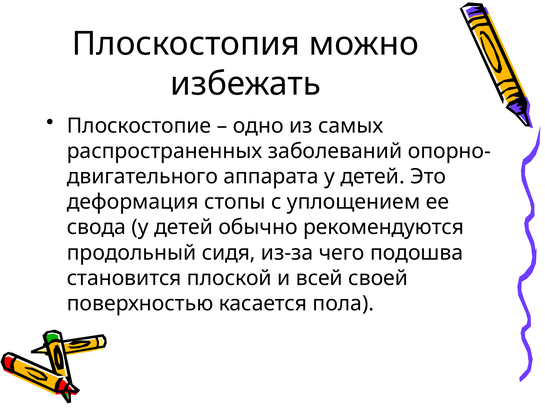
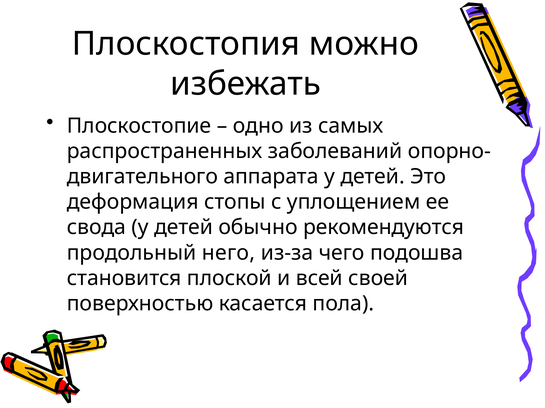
сидя: сидя -> него
